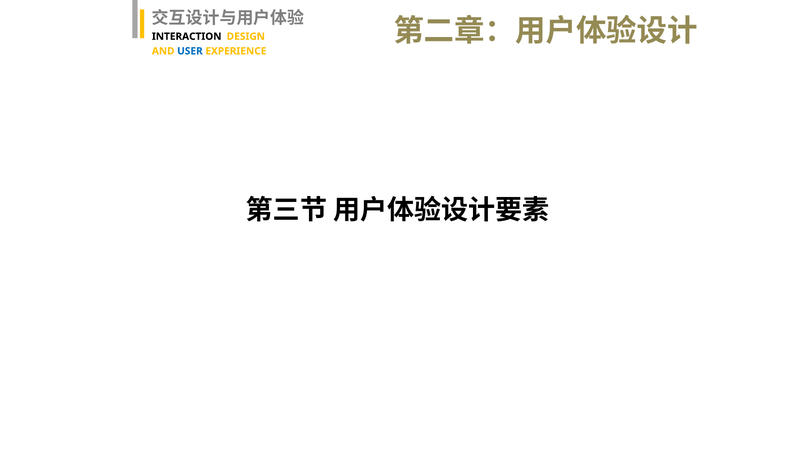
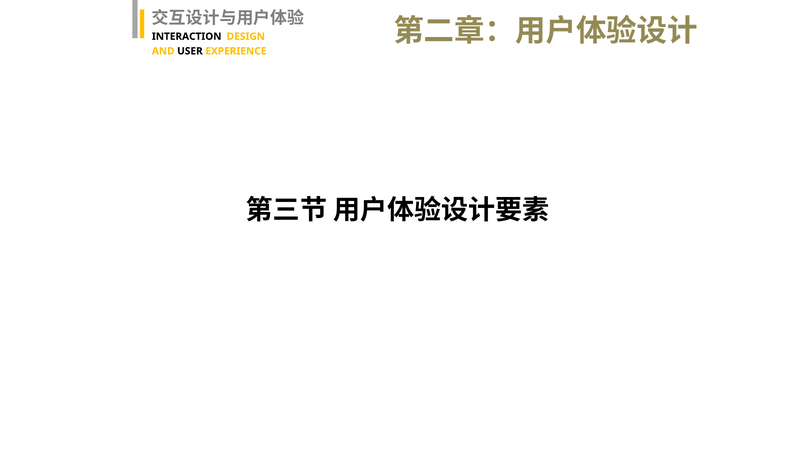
USER colour: blue -> black
